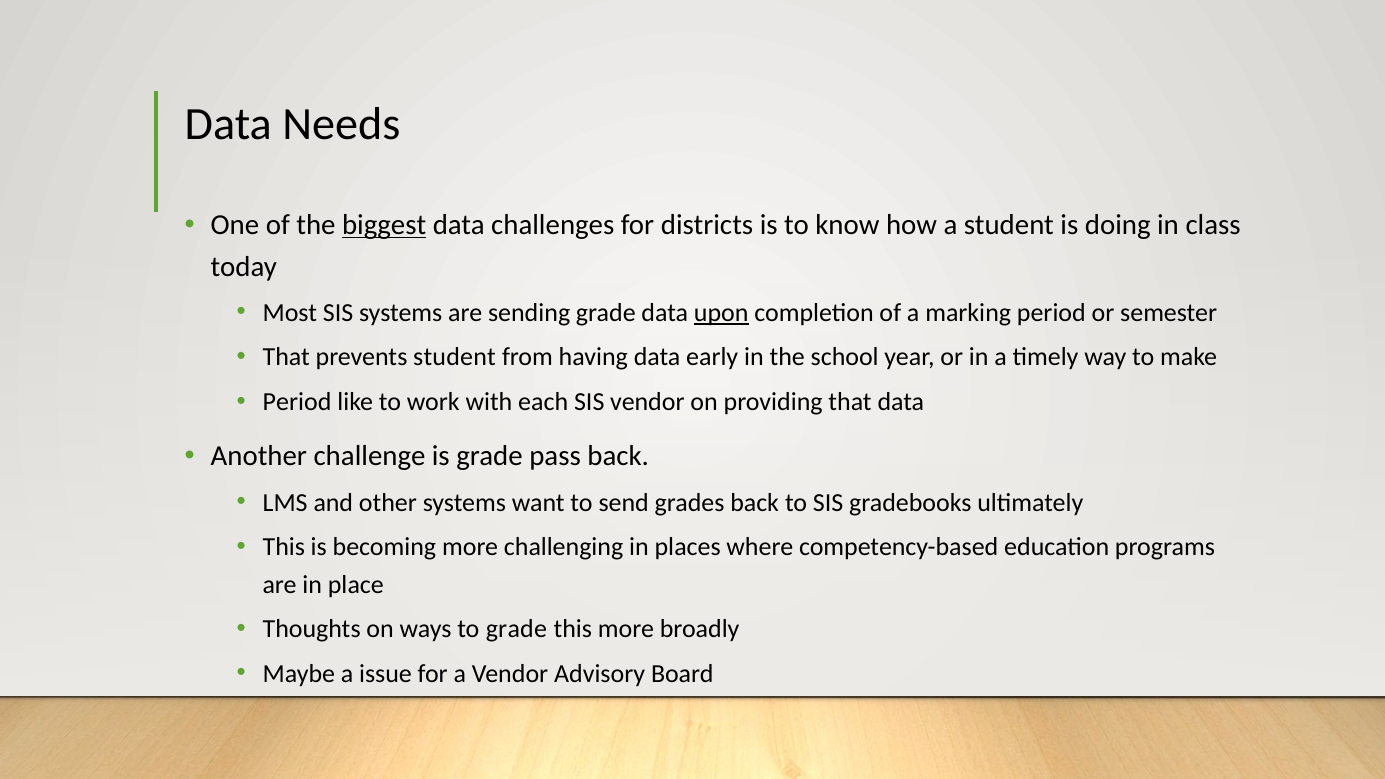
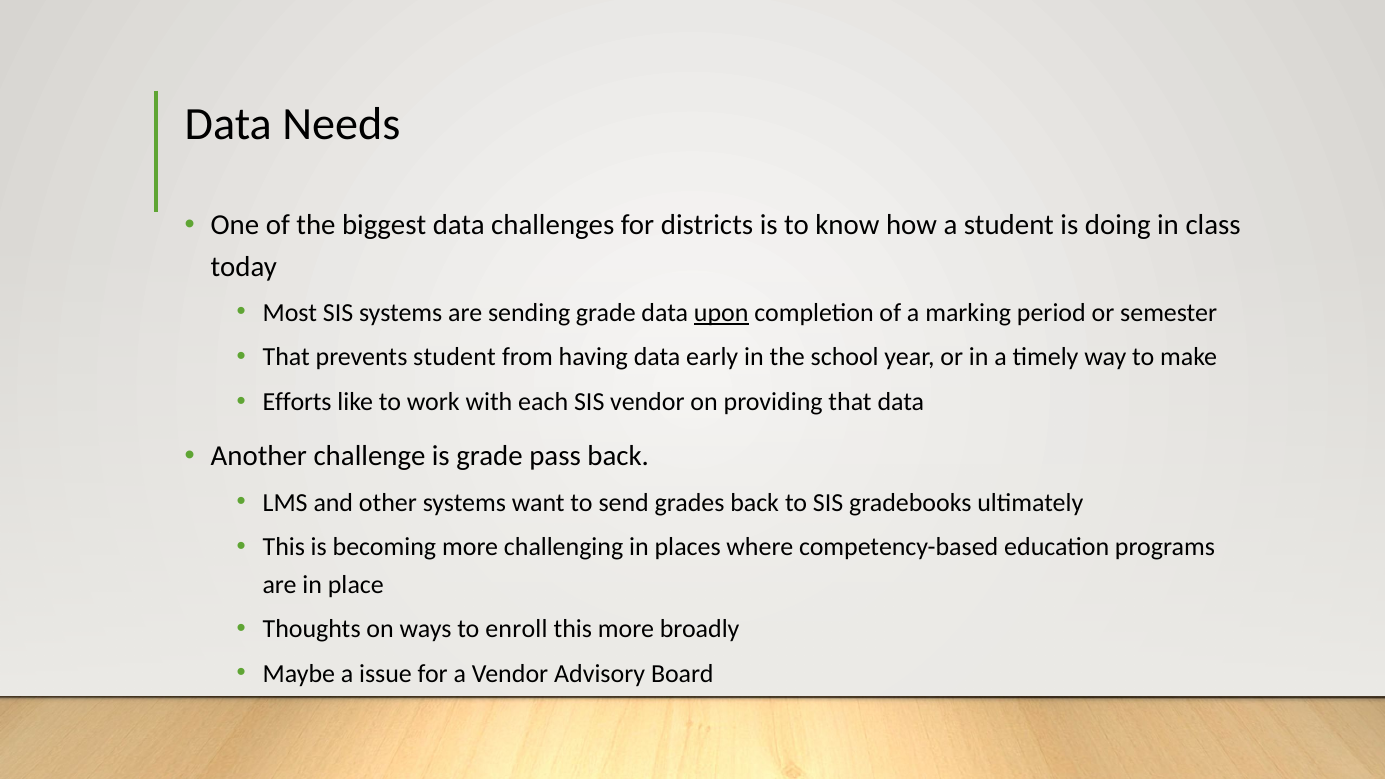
biggest underline: present -> none
Period at (297, 402): Period -> Efforts
to grade: grade -> enroll
